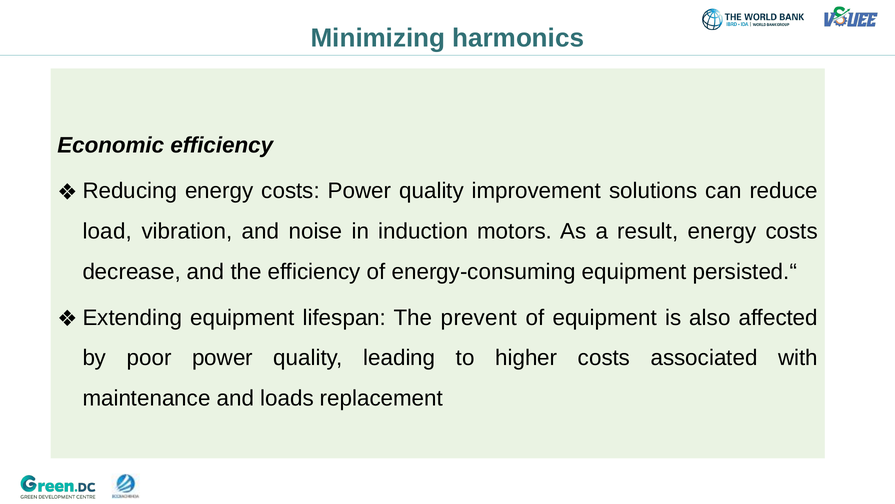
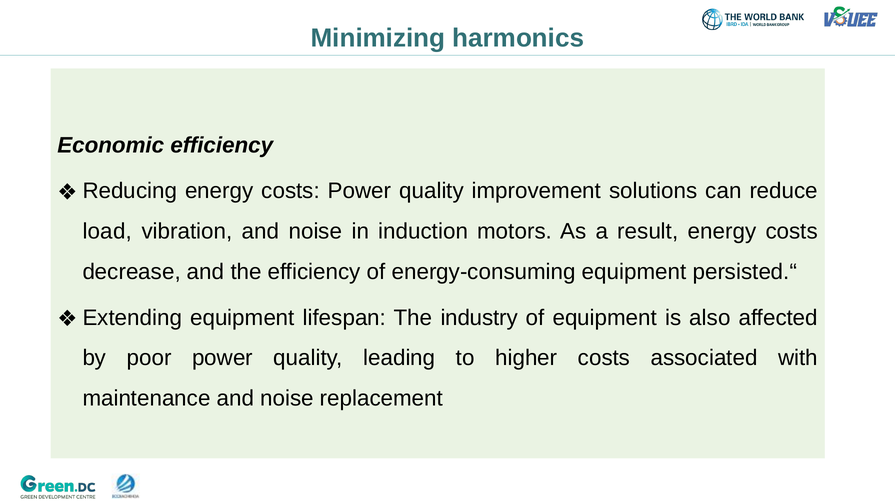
prevent: prevent -> industry
maintenance and loads: loads -> noise
